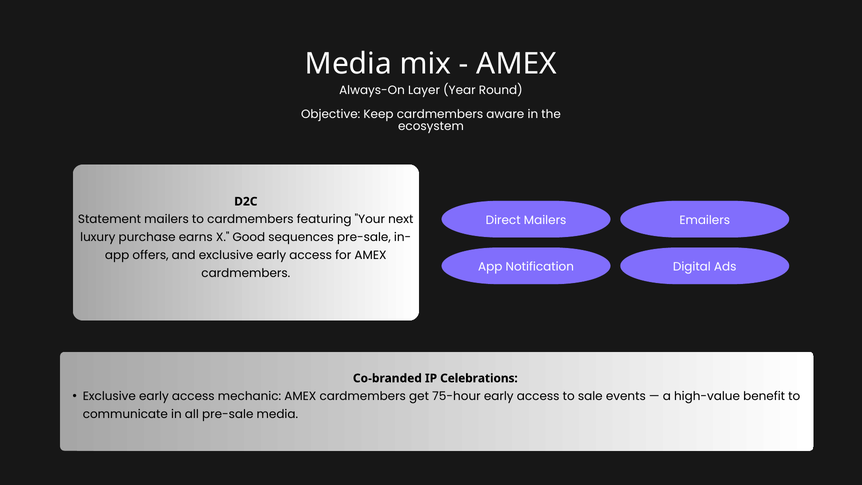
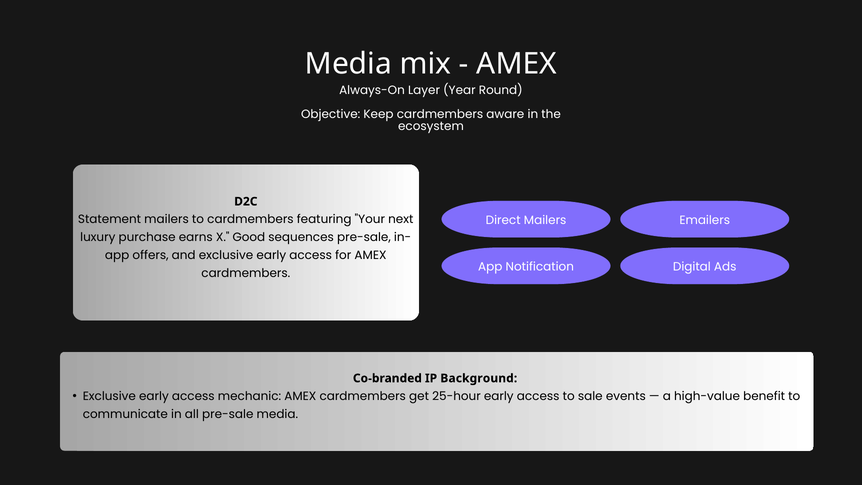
Celebrations: Celebrations -> Background
75-hour: 75-hour -> 25-hour
